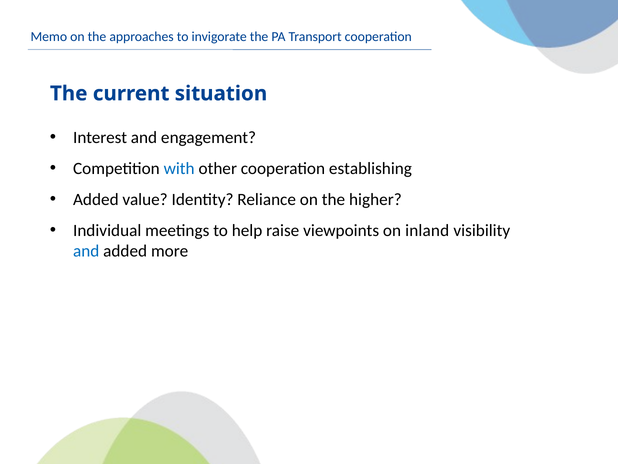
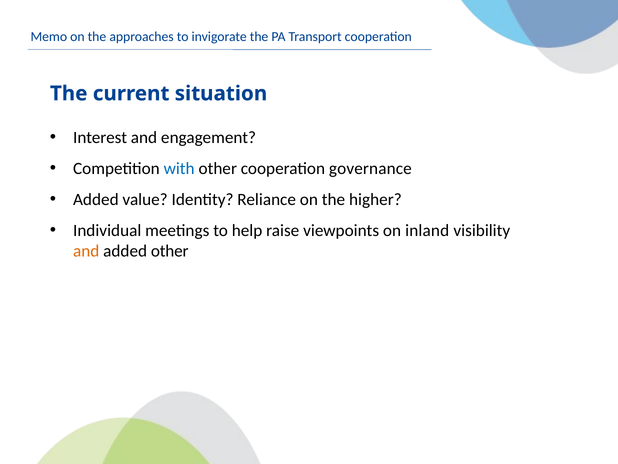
establishing: establishing -> governance
and at (86, 251) colour: blue -> orange
added more: more -> other
